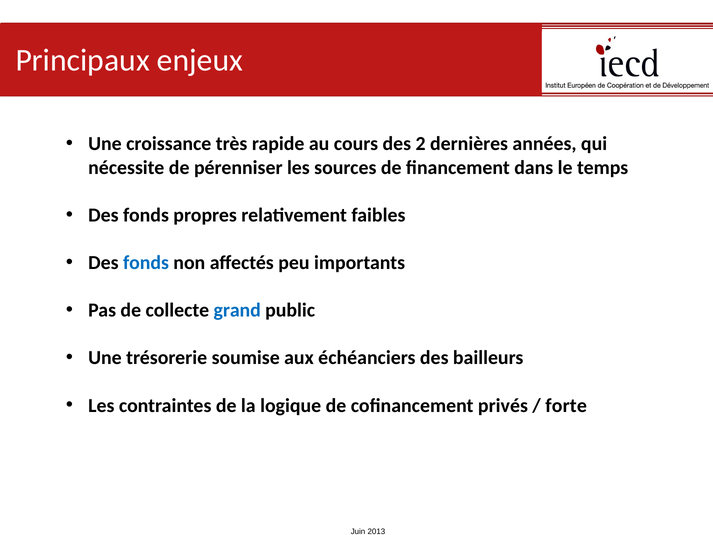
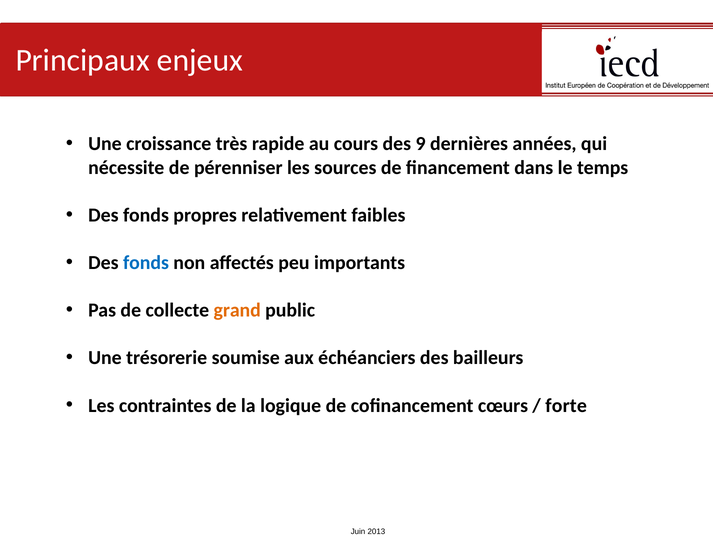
2: 2 -> 9
grand colour: blue -> orange
privés: privés -> cœurs
